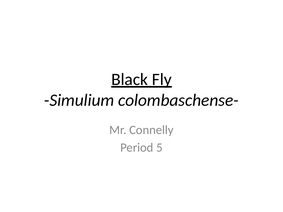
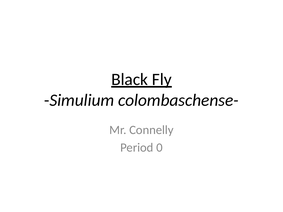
5: 5 -> 0
